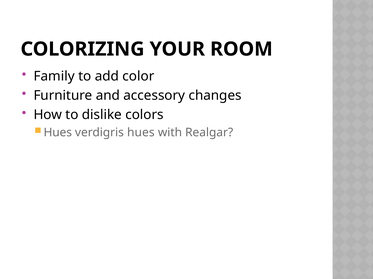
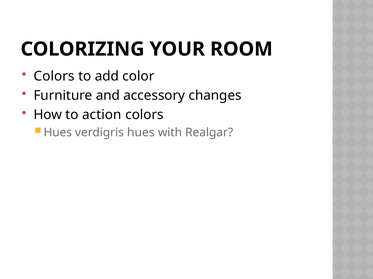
Family at (54, 77): Family -> Colors
dislike: dislike -> action
